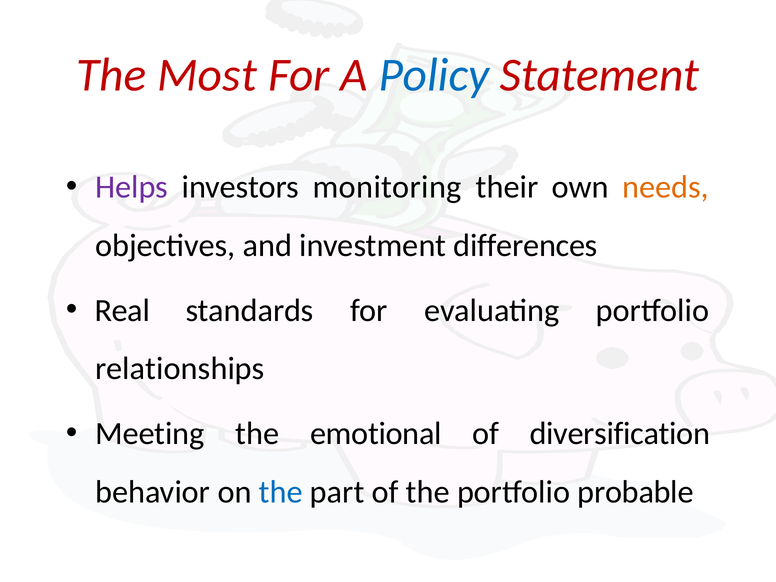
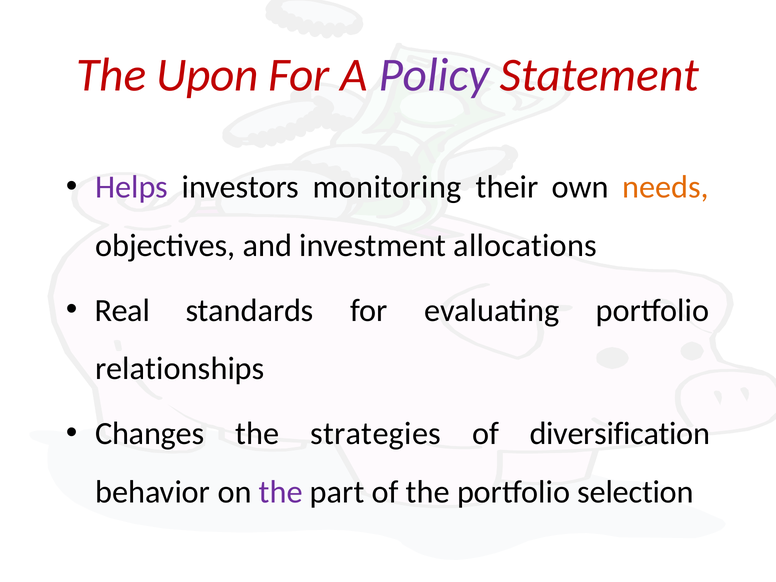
Most: Most -> Upon
Policy colour: blue -> purple
differences: differences -> allocations
Meeting: Meeting -> Changes
emotional: emotional -> strategies
the at (281, 492) colour: blue -> purple
probable: probable -> selection
